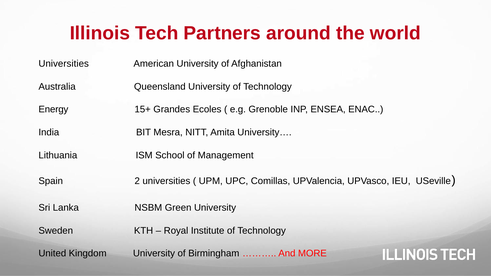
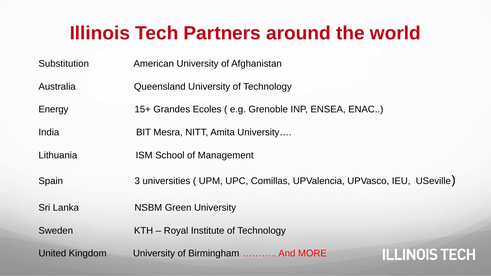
Universities at (64, 64): Universities -> Substitution
2: 2 -> 3
